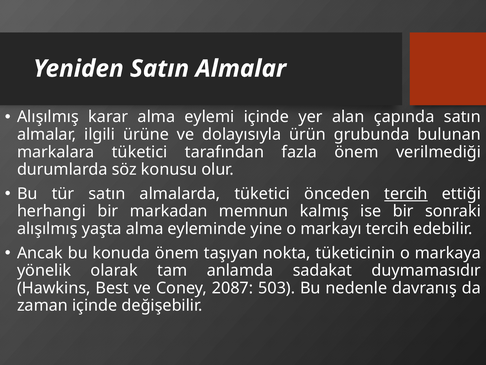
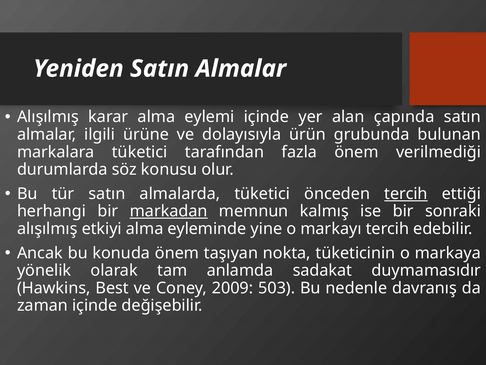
markadan underline: none -> present
yaşta: yaşta -> etkiyi
2087: 2087 -> 2009
